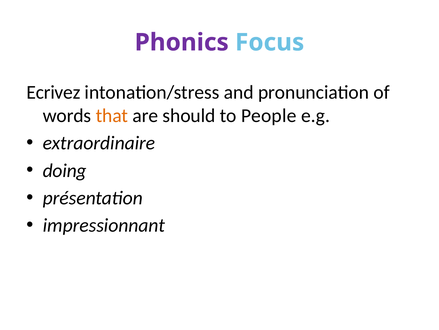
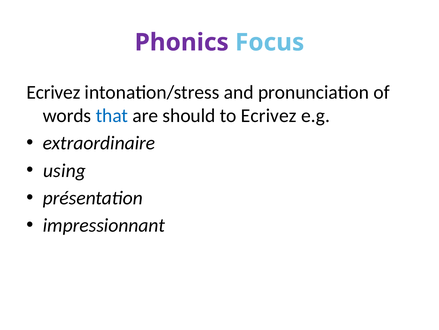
that colour: orange -> blue
to People: People -> Ecrivez
doing: doing -> using
